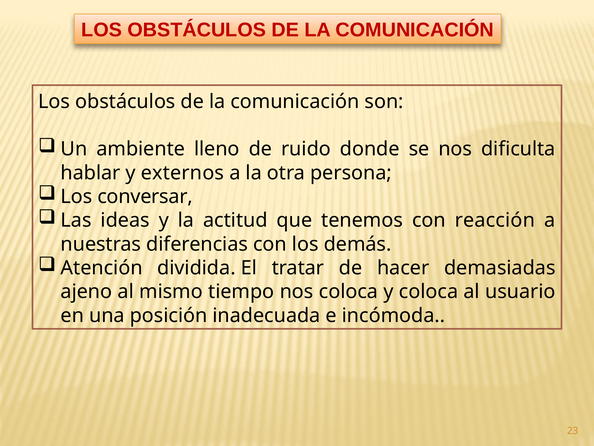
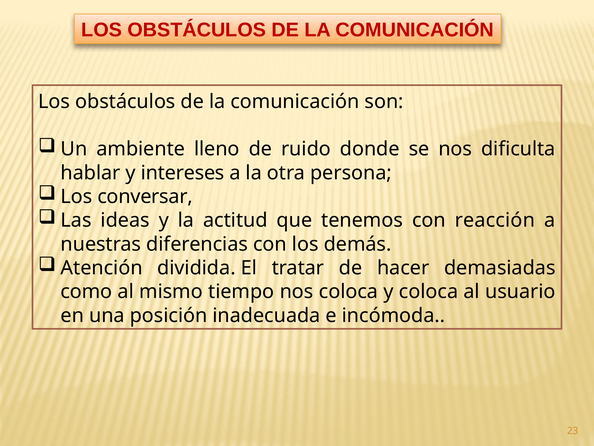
externos: externos -> intereses
ajeno: ajeno -> como
